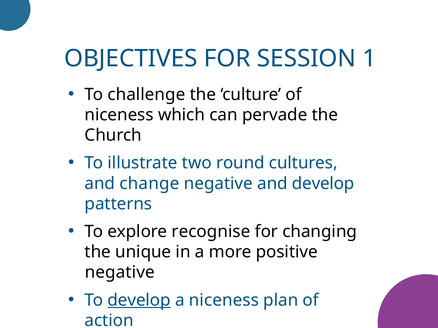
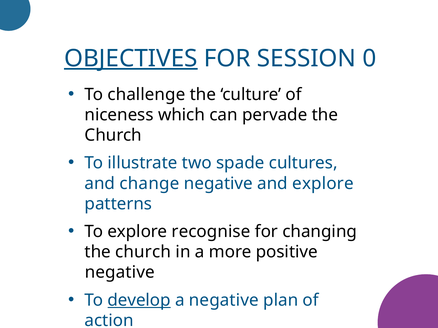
OBJECTIVES underline: none -> present
1: 1 -> 0
round: round -> spade
and develop: develop -> explore
unique at (143, 252): unique -> church
a niceness: niceness -> negative
